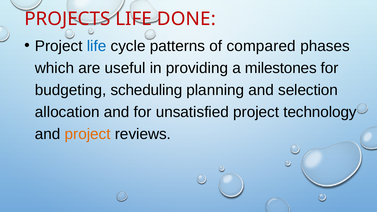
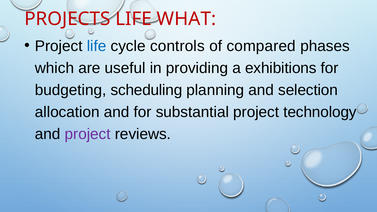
DONE: DONE -> WHAT
patterns: patterns -> controls
milestones: milestones -> exhibitions
unsatisfied: unsatisfied -> substantial
project at (88, 134) colour: orange -> purple
